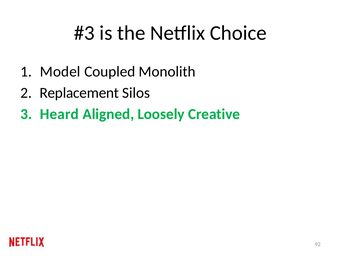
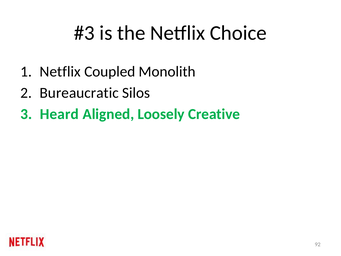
Model at (60, 72): Model -> Netflix
Replacement: Replacement -> Bureaucratic
